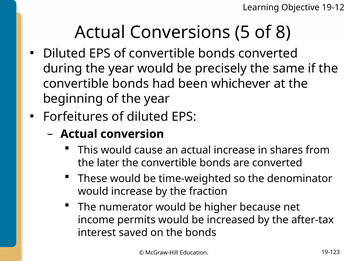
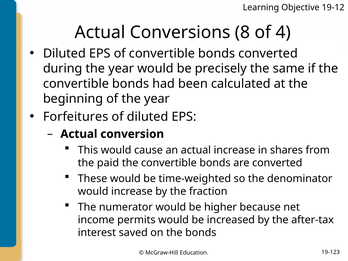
5: 5 -> 8
8: 8 -> 4
whichever: whichever -> calculated
later: later -> paid
